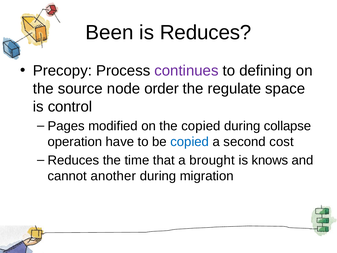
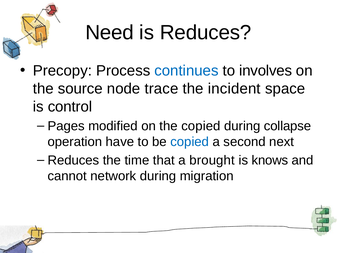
Been: Been -> Need
continues colour: purple -> blue
defining: defining -> involves
order: order -> trace
regulate: regulate -> incident
cost: cost -> next
another: another -> network
